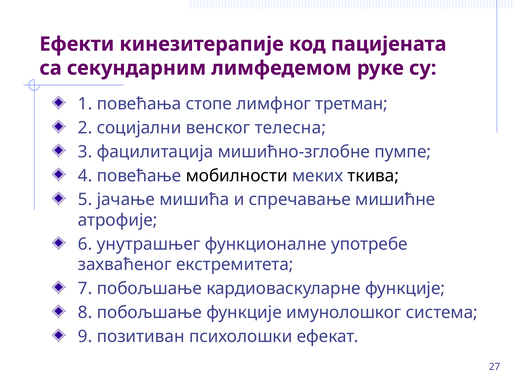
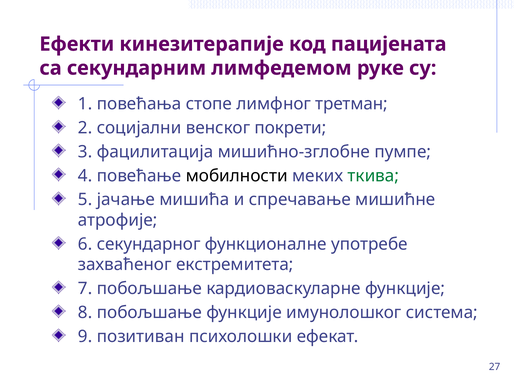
телесна: телесна -> покрети
ткива colour: black -> green
унутрашњег: унутрашњег -> секундарног
